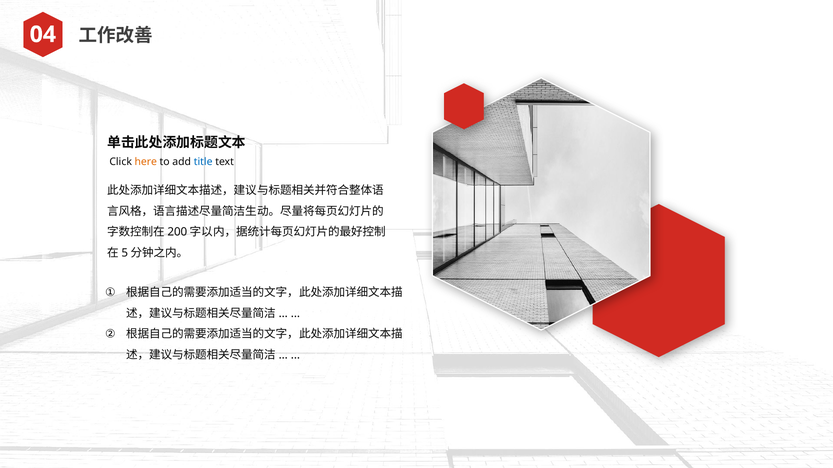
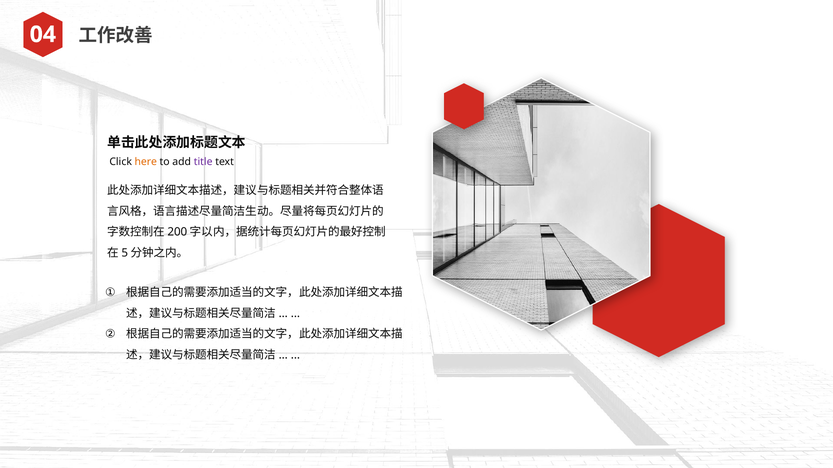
title colour: blue -> purple
